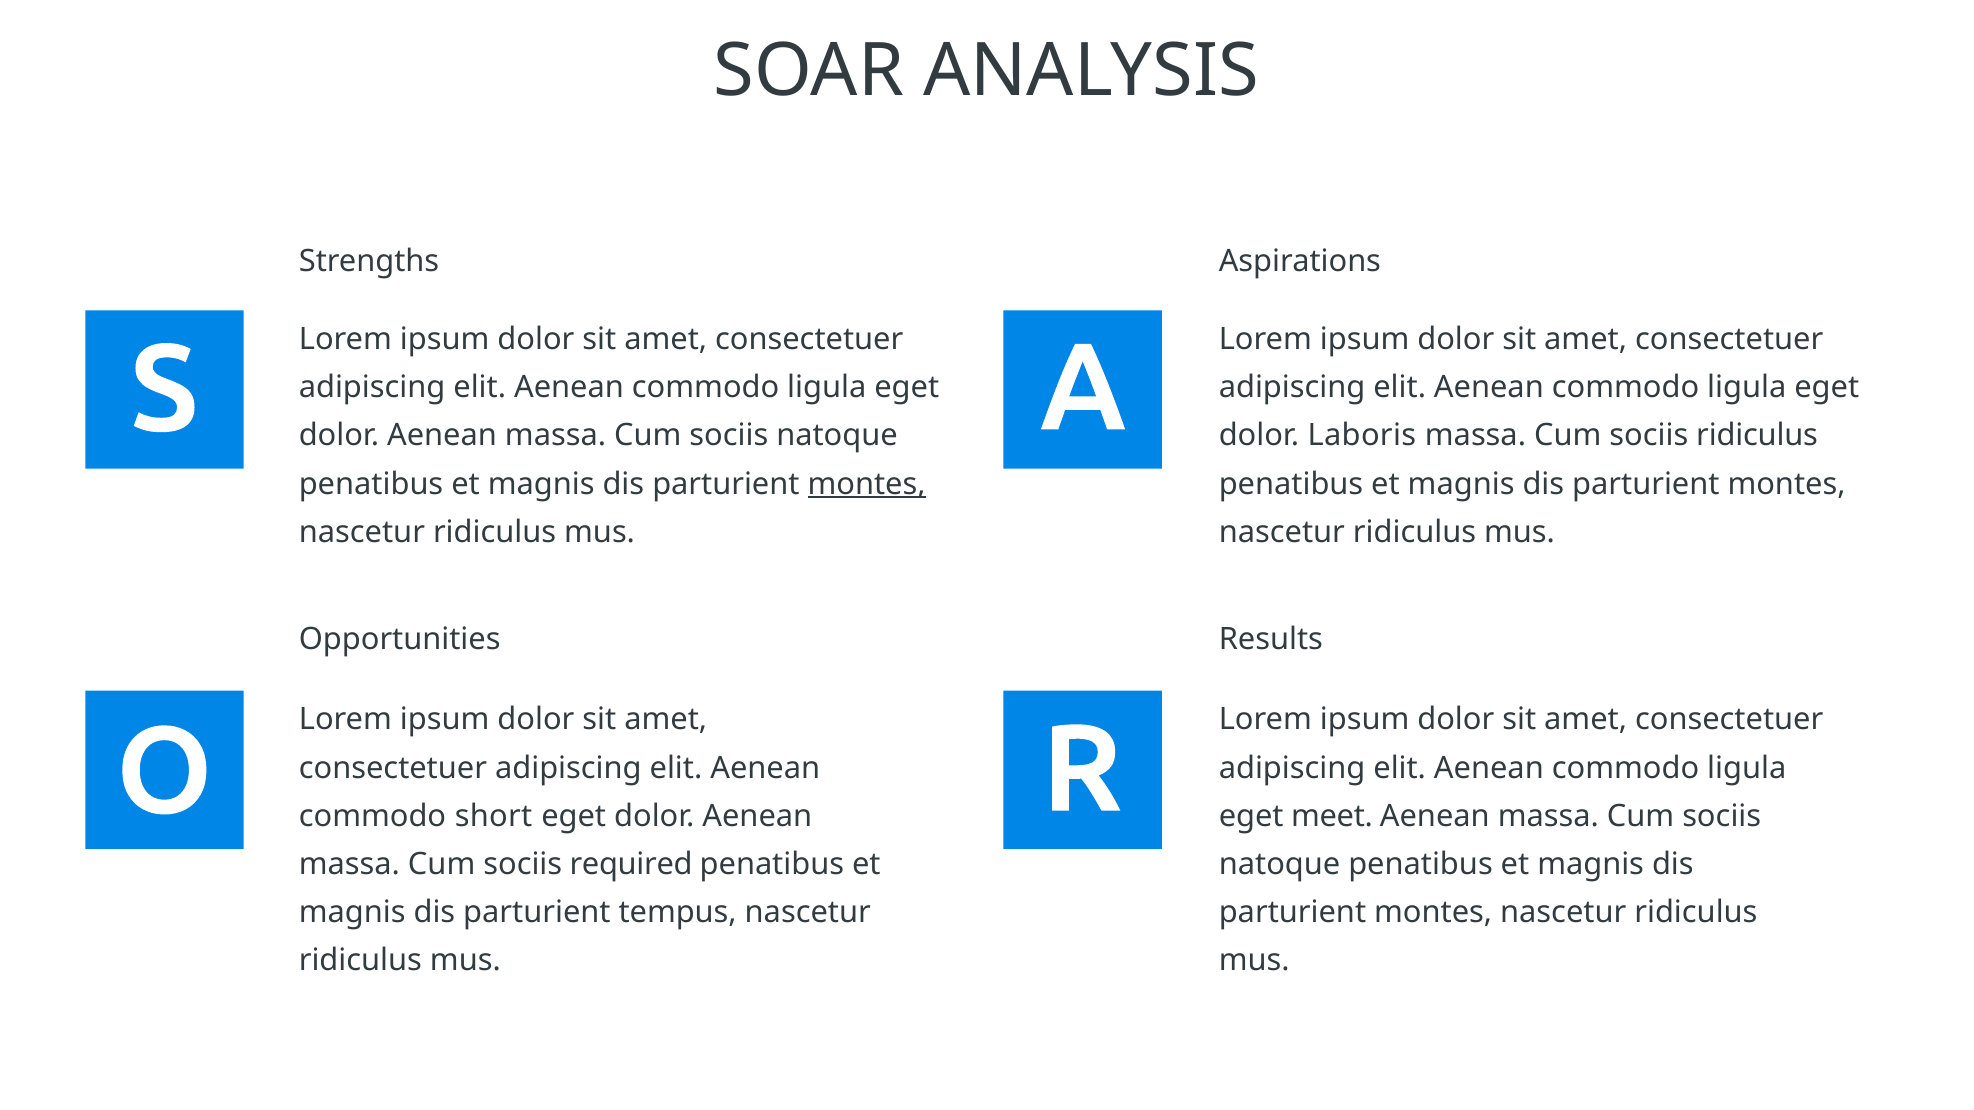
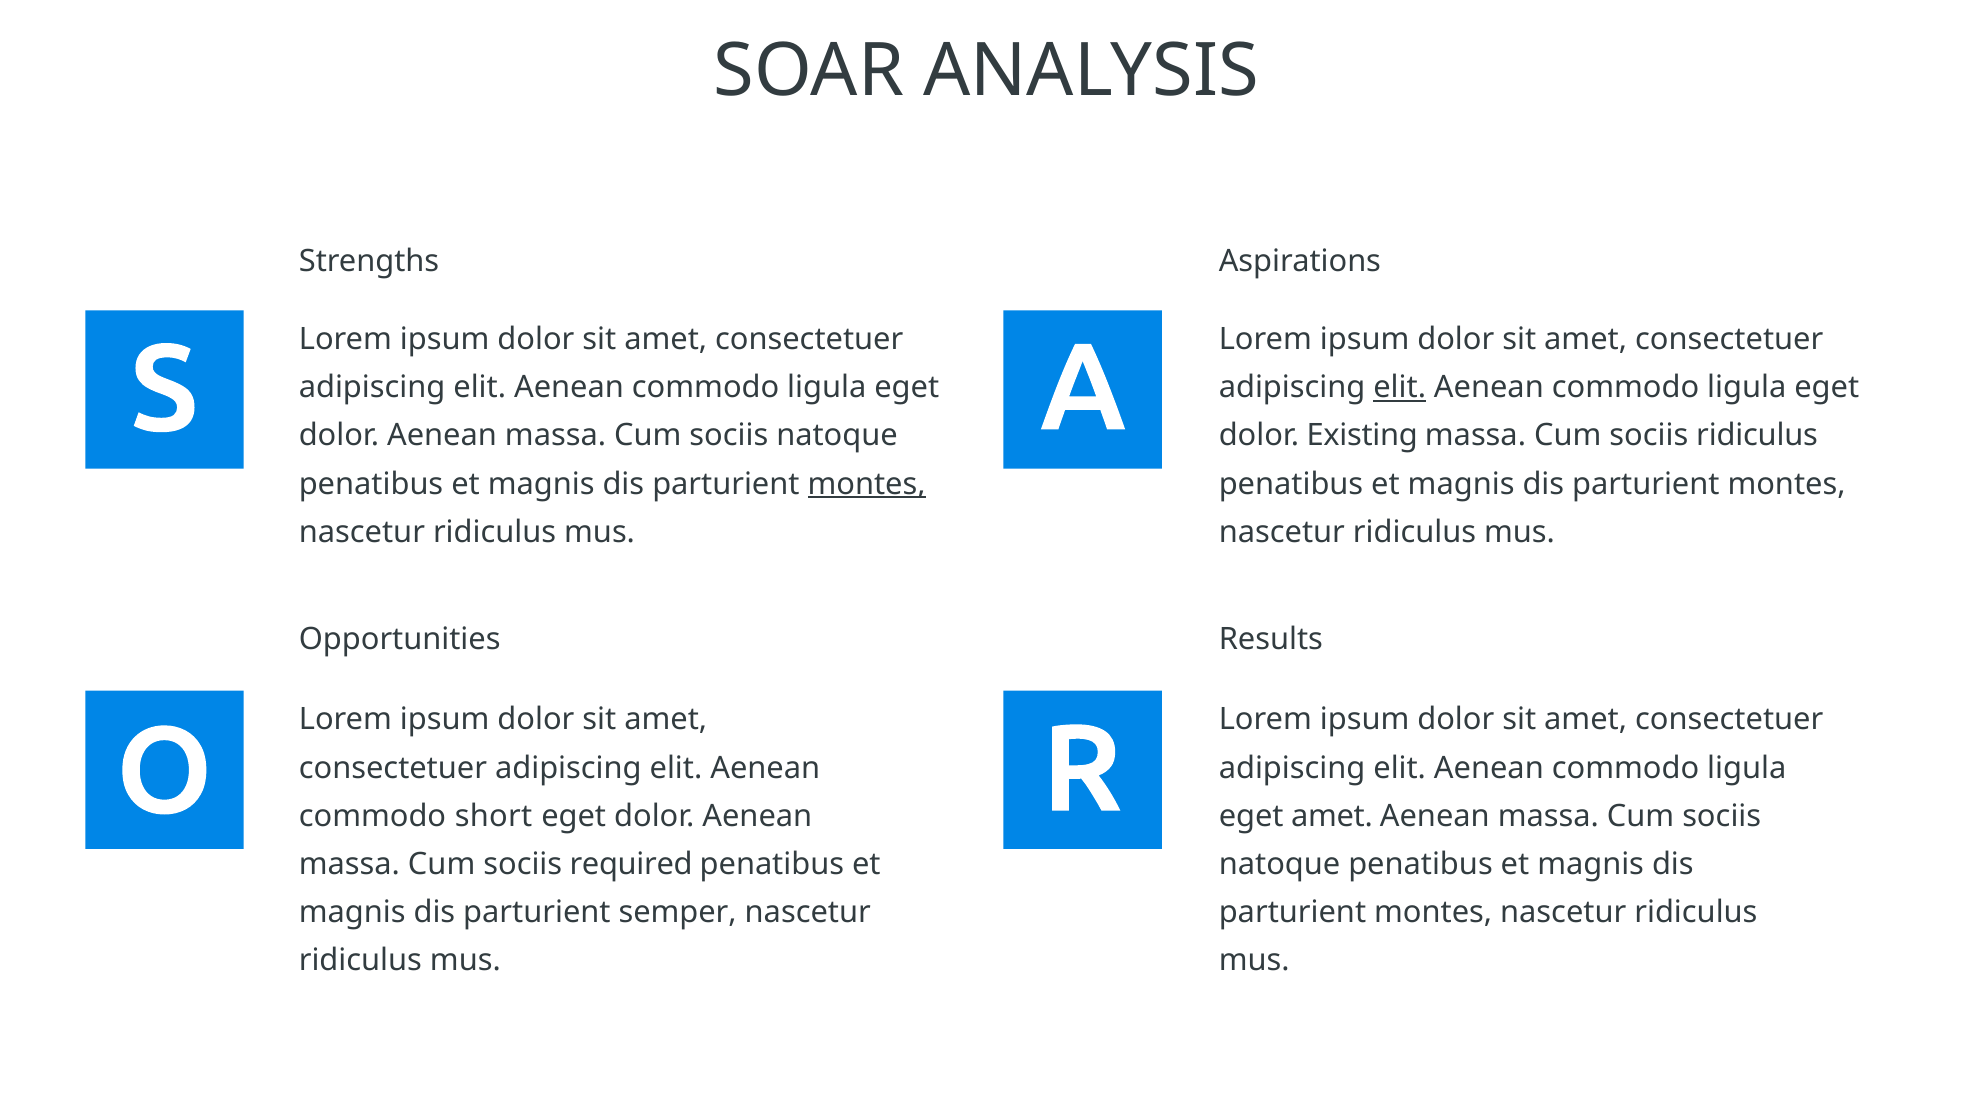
elit at (1400, 388) underline: none -> present
Laboris: Laboris -> Existing
eget meet: meet -> amet
tempus: tempus -> semper
